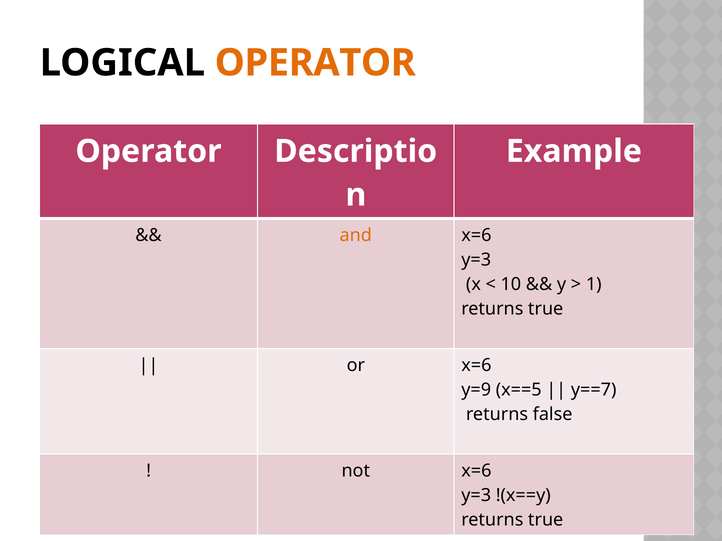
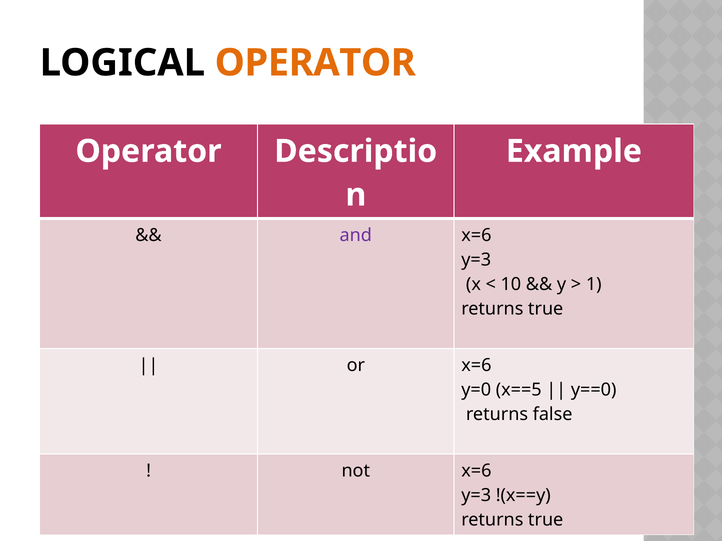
and colour: orange -> purple
y=9: y=9 -> y=0
y==7: y==7 -> y==0
